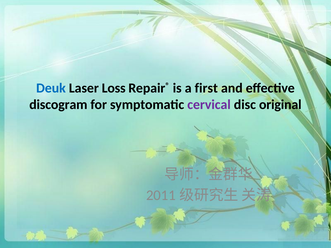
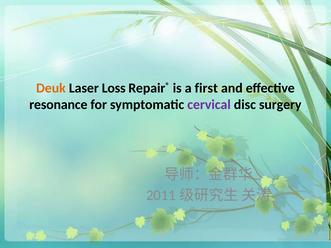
Deuk colour: blue -> orange
discogram: discogram -> resonance
original: original -> surgery
